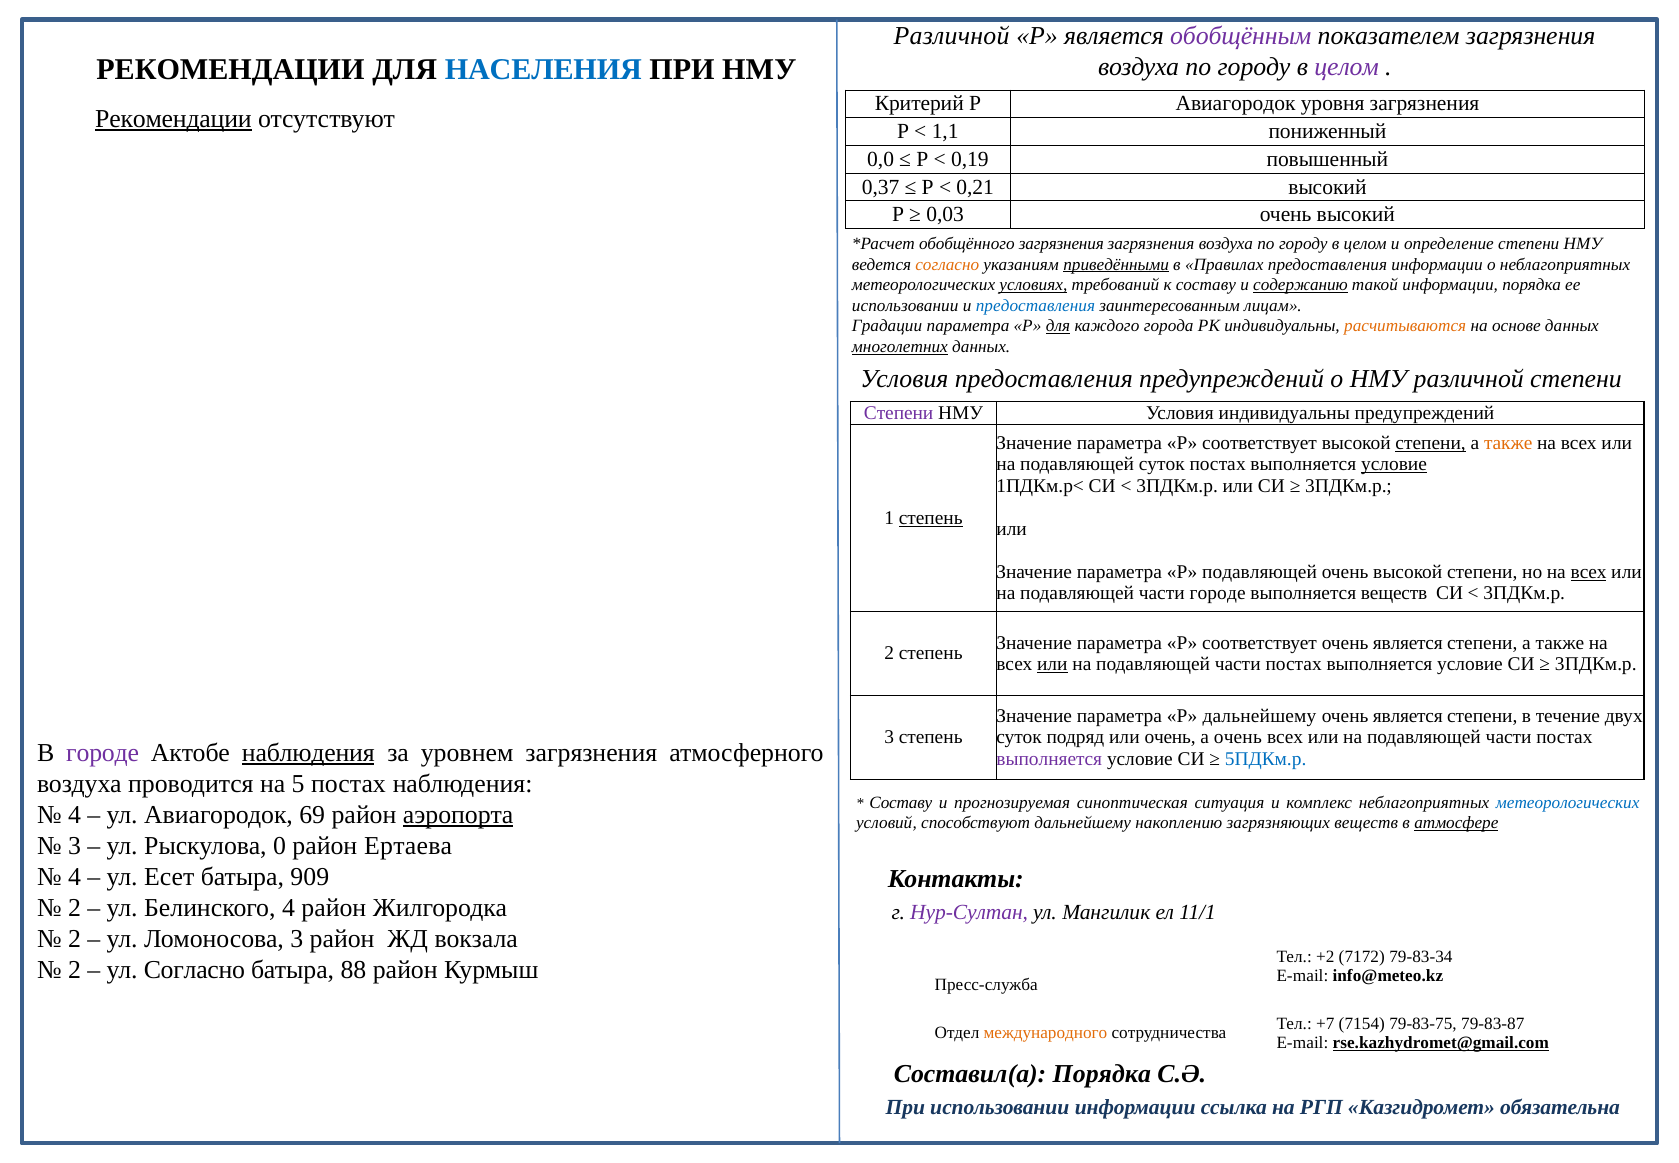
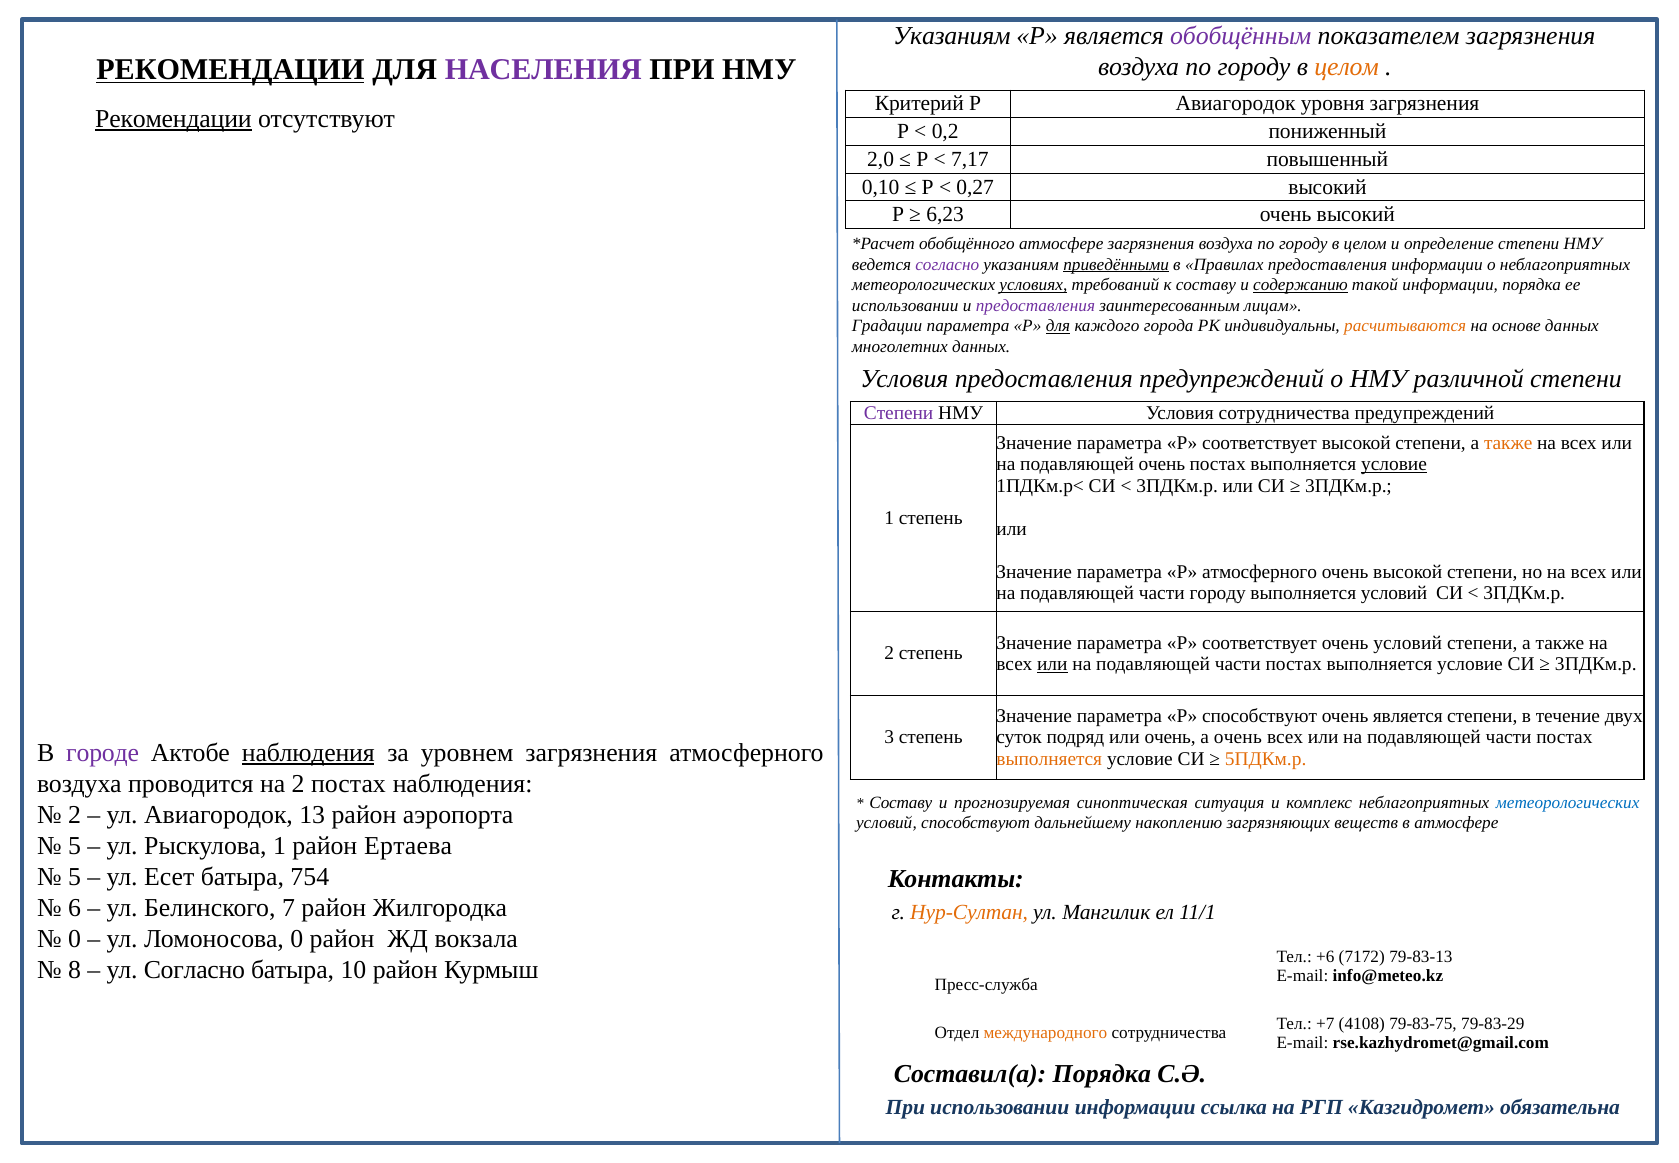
Различной at (952, 36): Различной -> Указаниям
целом at (1347, 67) colour: purple -> orange
РЕКОМЕНДАЦИИ at (230, 70) underline: none -> present
НАСЕЛЕНИЯ colour: blue -> purple
1,1: 1,1 -> 0,2
0,0: 0,0 -> 2,0
0,19: 0,19 -> 7,17
0,37: 0,37 -> 0,10
0,21: 0,21 -> 0,27
0,03: 0,03 -> 6,23
обобщённого загрязнения: загрязнения -> атмосфере
согласно at (947, 264) colour: orange -> purple
предоставления at (1035, 305) colour: blue -> purple
многолетних underline: present -> none
Условия индивидуальны: индивидуальны -> сотрудничества
степени at (1431, 443) underline: present -> none
подавляющей суток: суток -> очень
степень at (931, 518) underline: present -> none
Р подавляющей: подавляющей -> атмосферного
всех at (1589, 572) underline: present -> none
части городе: городе -> городу
выполняется веществ: веществ -> условий
соответствует очень является: является -> условий
Р дальнейшему: дальнейшему -> способствуют
выполняется at (1049, 759) colour: purple -> orange
5ПДКм.р colour: blue -> orange
на 5: 5 -> 2
4 at (74, 814): 4 -> 2
69: 69 -> 13
аэропорта underline: present -> none
атмосфере at (1456, 823) underline: present -> none
3 at (74, 845): 3 -> 5
Рыскулова 0: 0 -> 1
4 at (74, 876): 4 -> 5
909: 909 -> 754
2 at (74, 907): 2 -> 6
Белинского 4: 4 -> 7
Нур-Султан colour: purple -> orange
2 at (74, 938): 2 -> 0
Ломоносова 3: 3 -> 0
+2: +2 -> +6
79-83-34: 79-83-34 -> 79-83-13
2 at (74, 969): 2 -> 8
88: 88 -> 10
7154: 7154 -> 4108
79-83-87: 79-83-87 -> 79-83-29
rse.kazhydromet@gmail.com underline: present -> none
